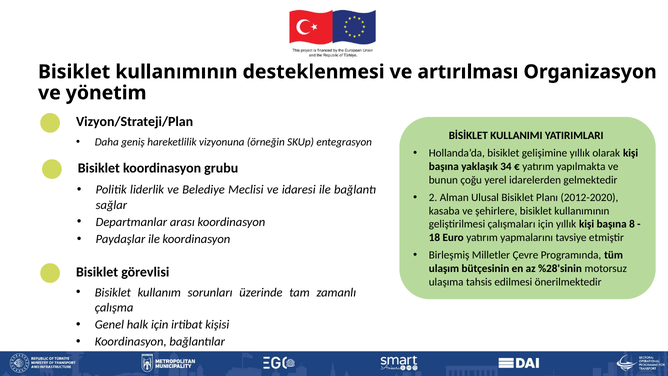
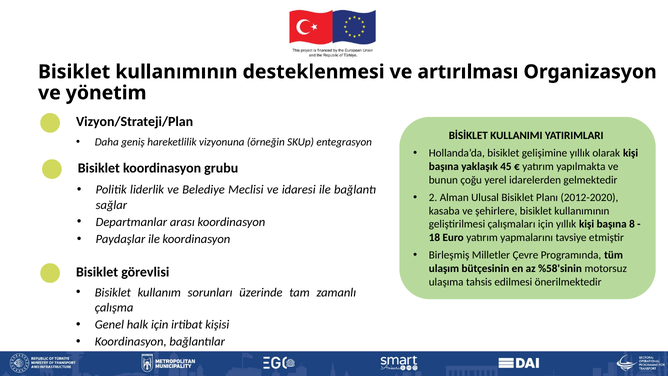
34: 34 -> 45
%28'sinin: %28'sinin -> %58'sinin
